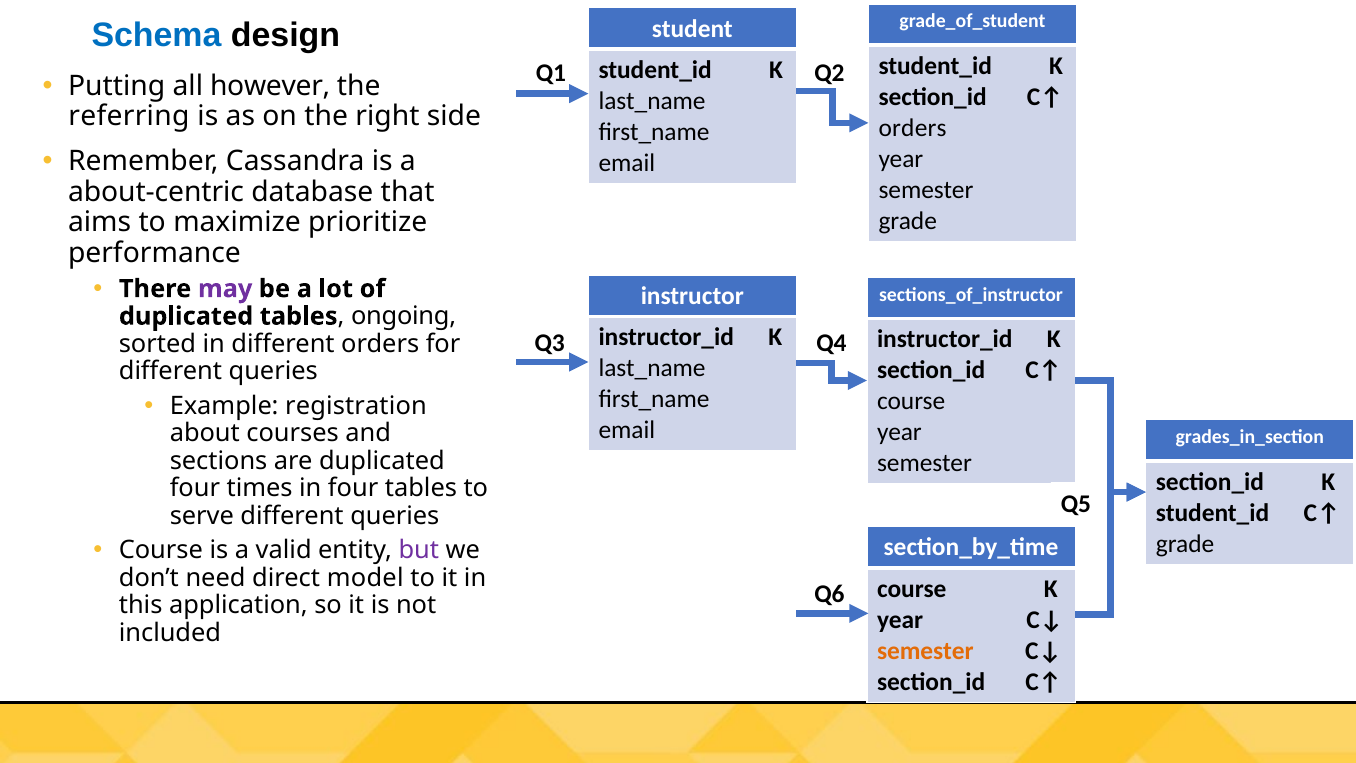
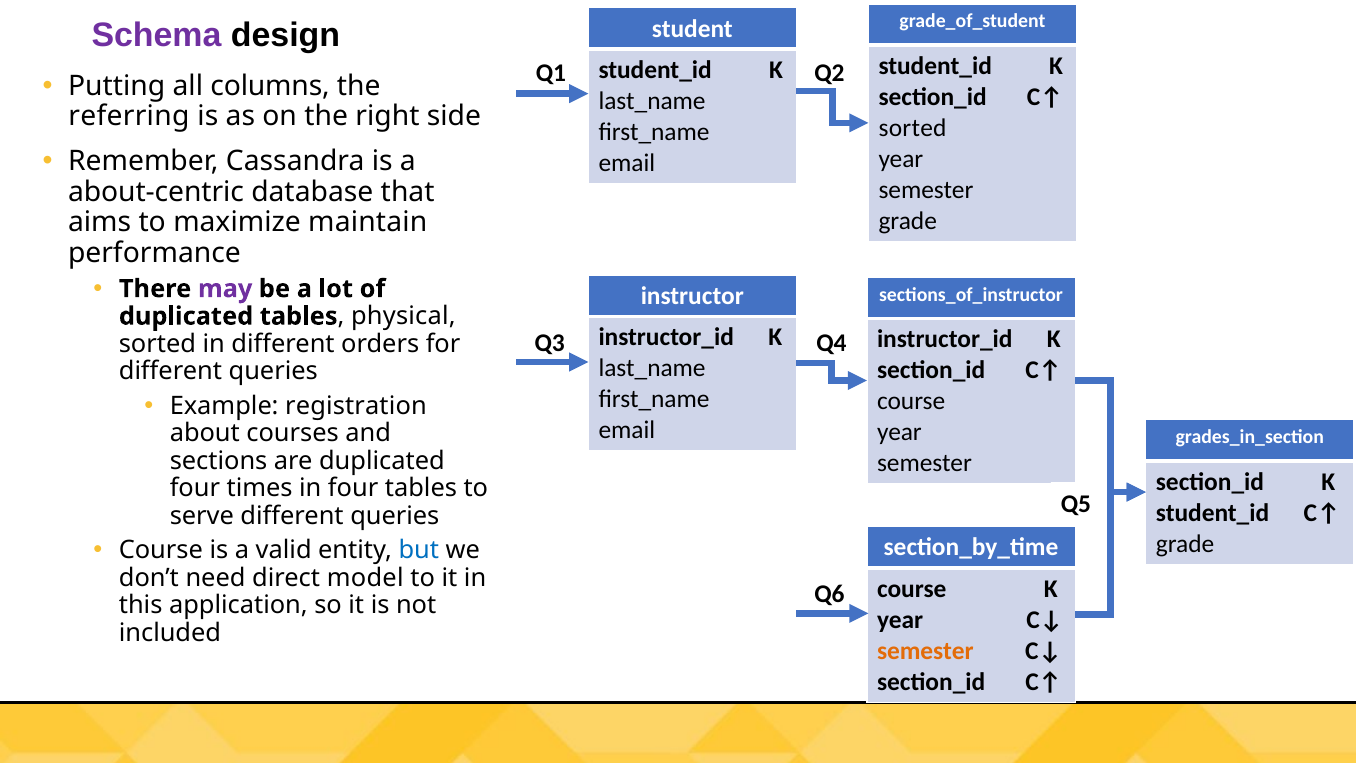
Schema colour: blue -> purple
however: however -> columns
orders at (913, 128): orders -> sorted
prioritize: prioritize -> maintain
ongoing: ongoing -> physical
but colour: purple -> blue
